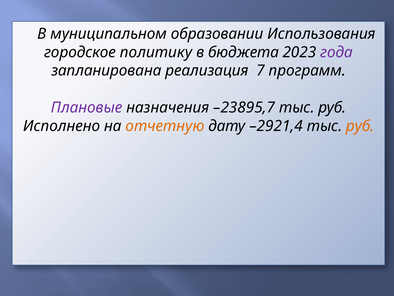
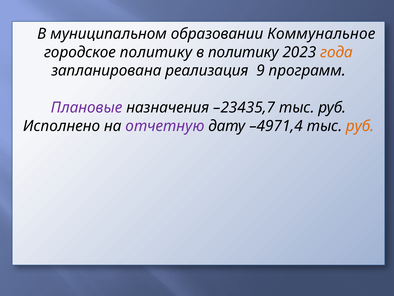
Использования: Использования -> Коммунальное
в бюджета: бюджета -> политику
года colour: purple -> orange
7: 7 -> 9
–23895,7: –23895,7 -> –23435,7
отчетную colour: orange -> purple
–2921,4: –2921,4 -> –4971,4
